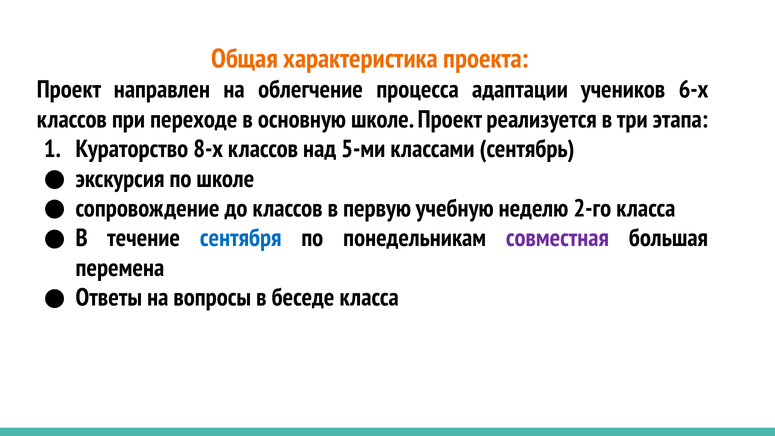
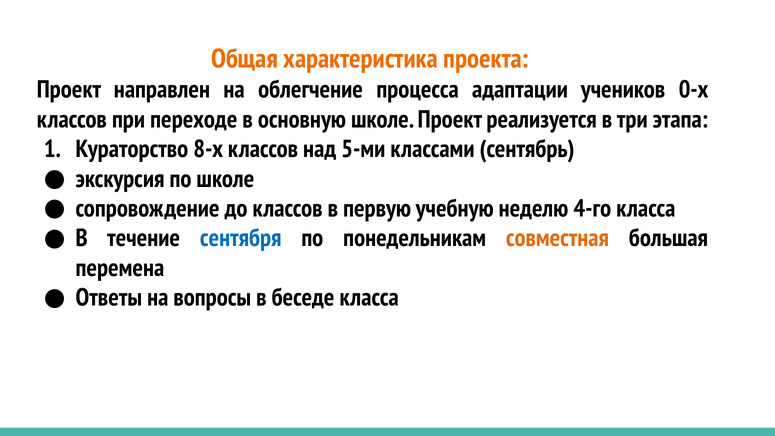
6-х: 6-х -> 0-х
2-го: 2-го -> 4-го
совместная colour: purple -> orange
